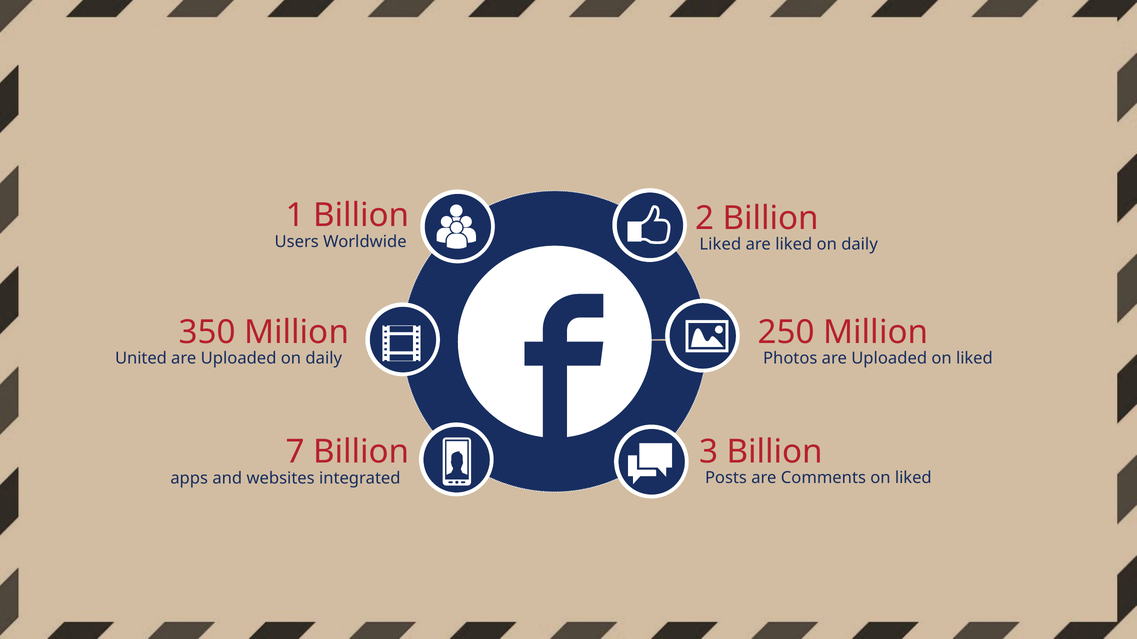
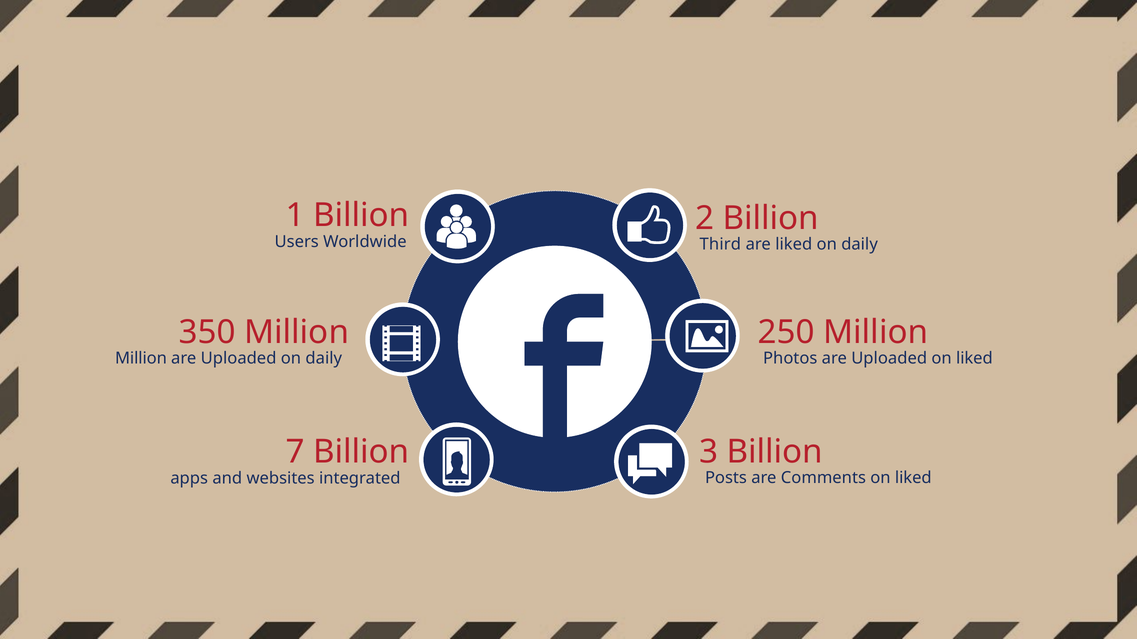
Worldwide Liked: Liked -> Third
United at (141, 359): United -> Million
